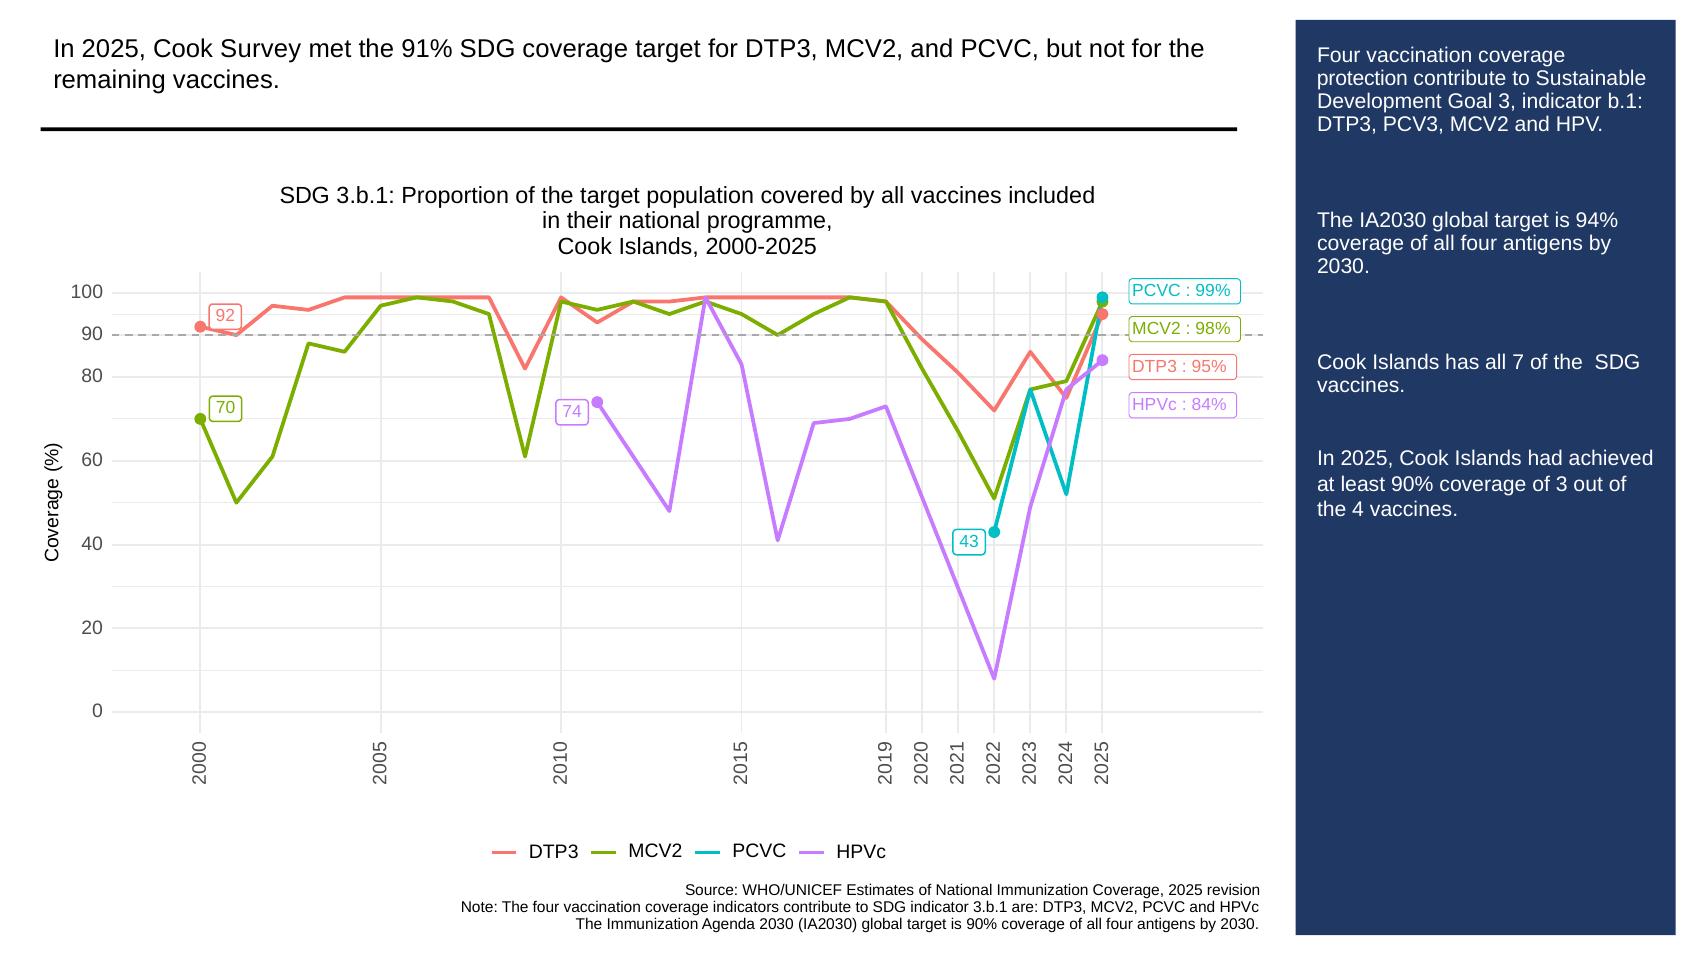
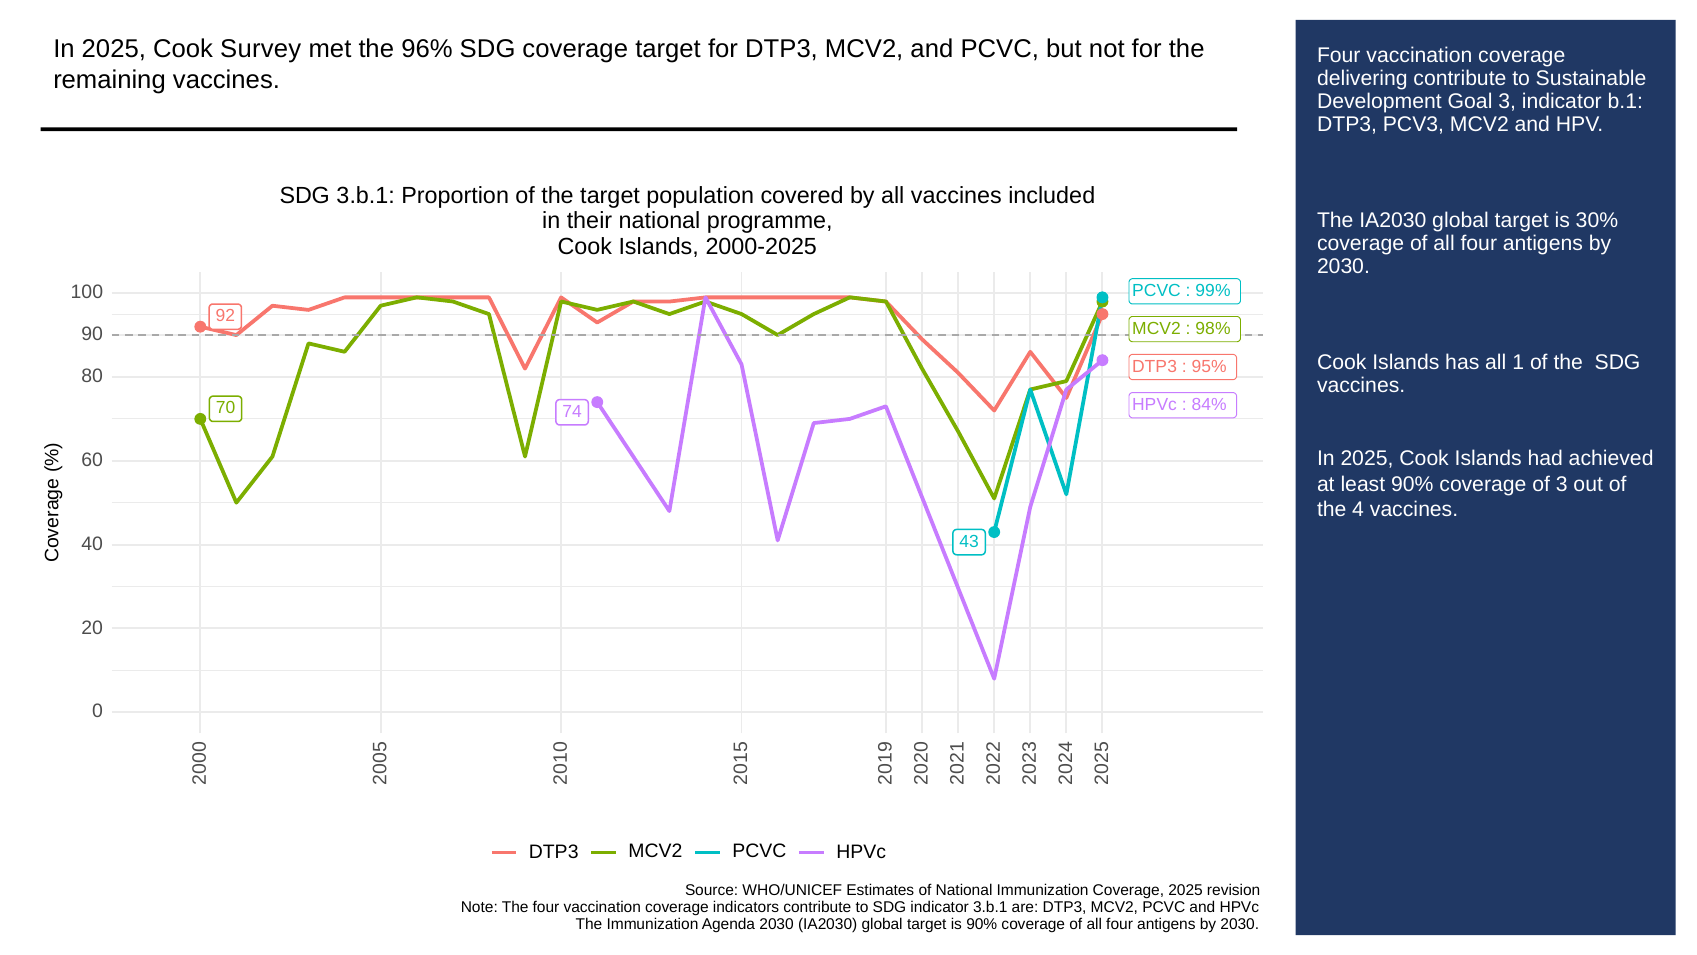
91%: 91% -> 96%
protection: protection -> delivering
94%: 94% -> 30%
all 7: 7 -> 1
